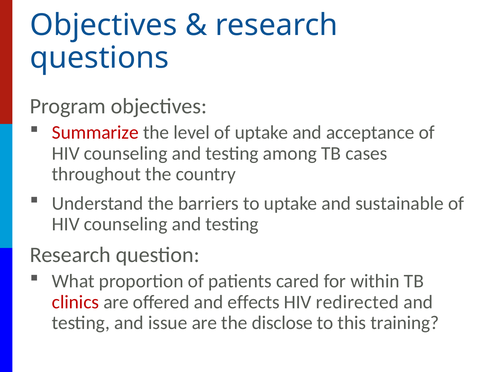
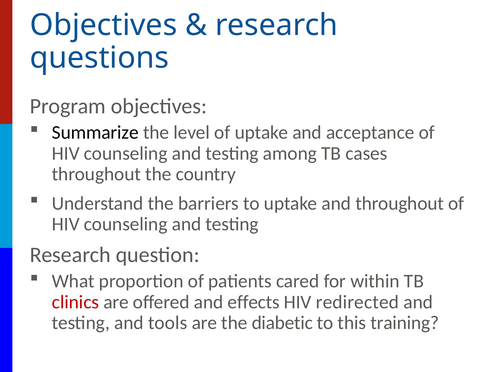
Summarize colour: red -> black
and sustainable: sustainable -> throughout
issue: issue -> tools
disclose: disclose -> diabetic
